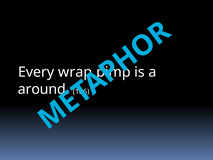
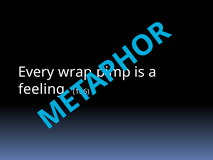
around: around -> feeling
